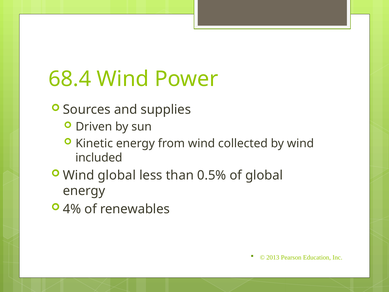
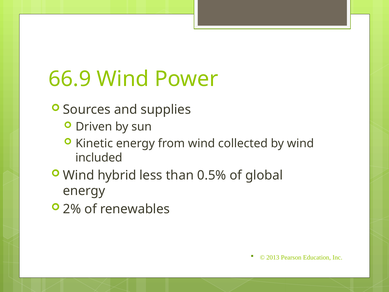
68.4: 68.4 -> 66.9
Wind global: global -> hybrid
4%: 4% -> 2%
